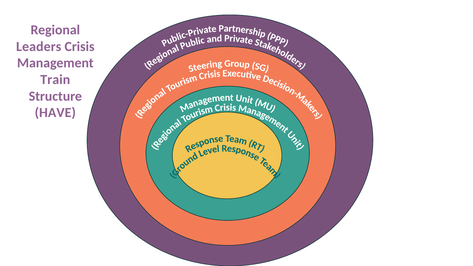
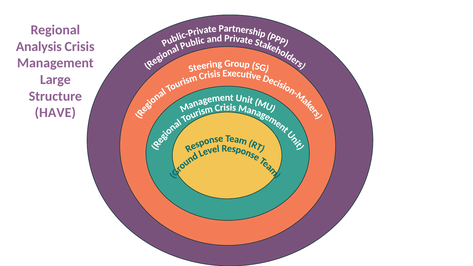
Leaders: Leaders -> Analysis
Train: Train -> Large
